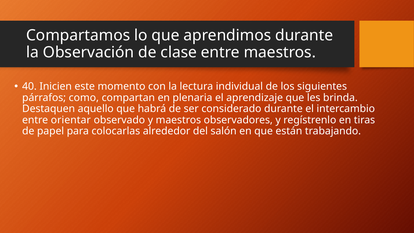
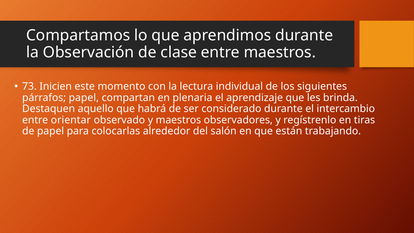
40: 40 -> 73
párrafos como: como -> papel
